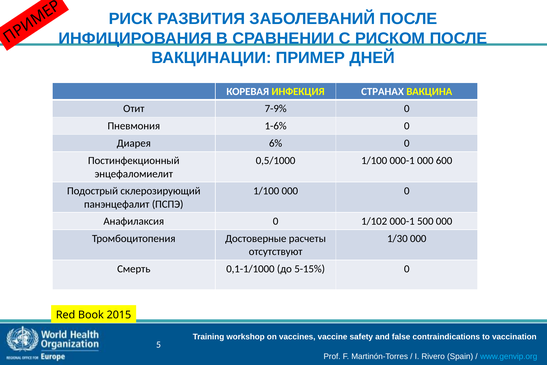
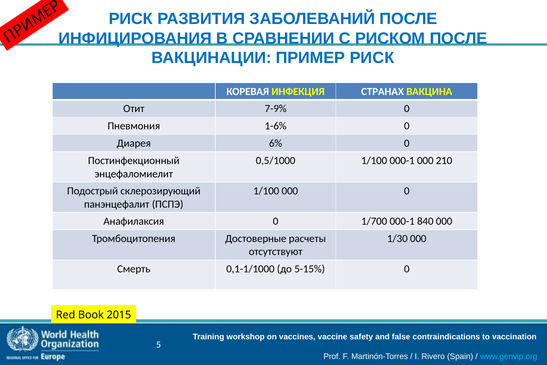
ПРИМЕР ДНЕЙ: ДНЕЙ -> РИСК
600: 600 -> 210
1/102: 1/102 -> 1/700
500: 500 -> 840
